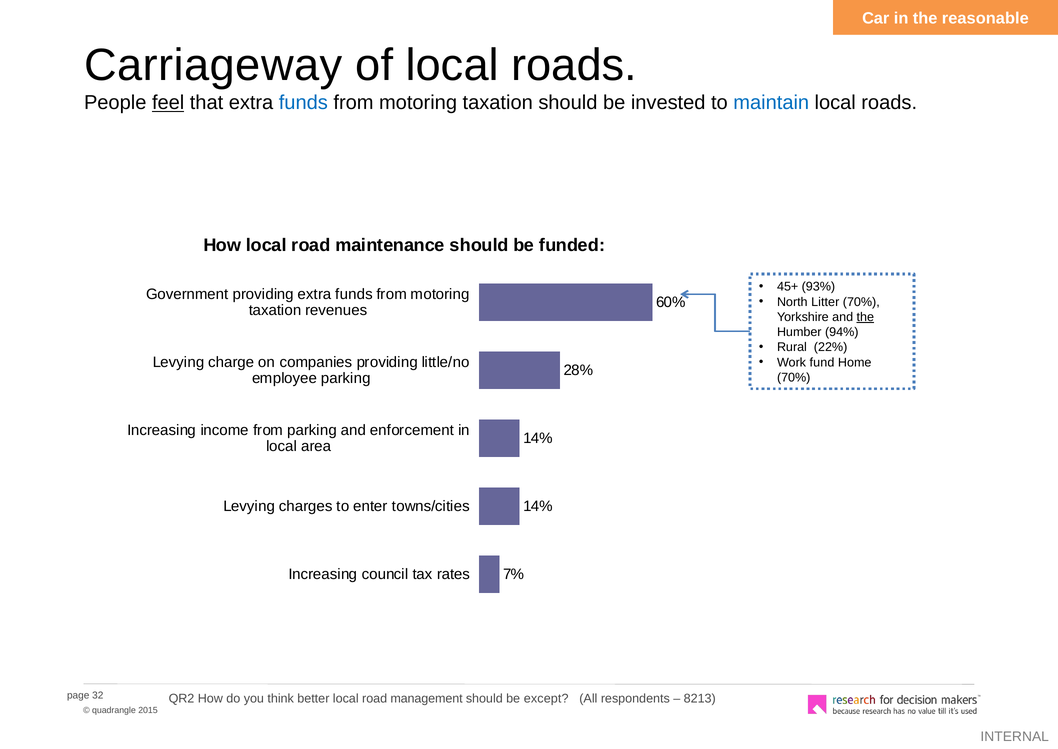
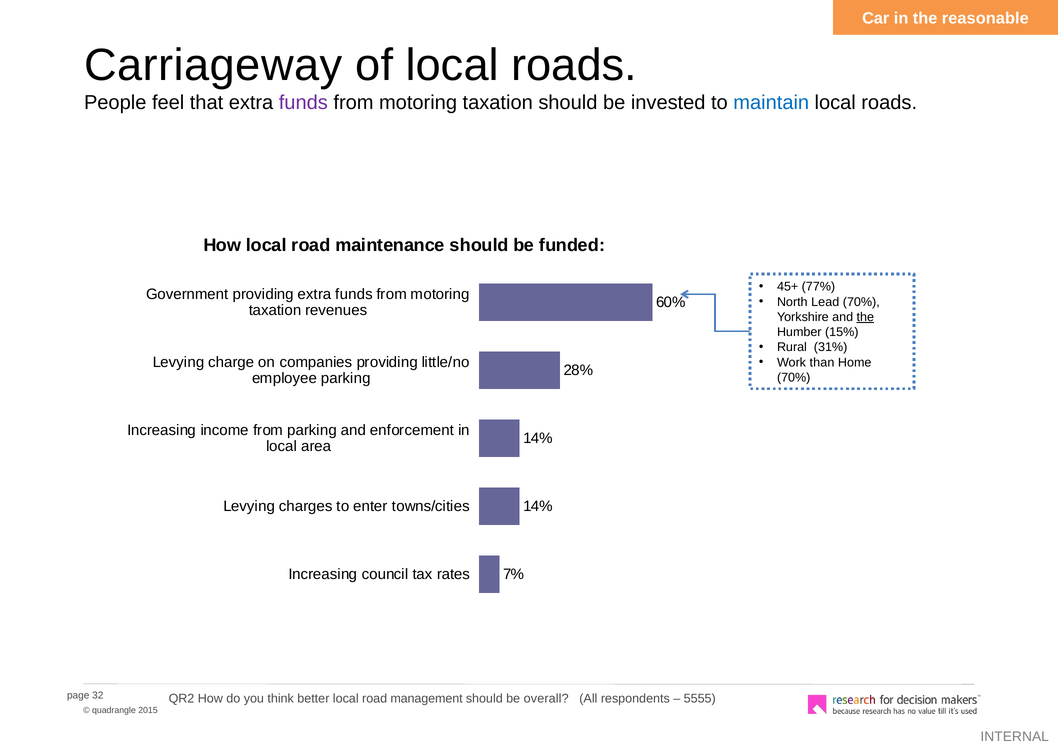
feel underline: present -> none
funds at (303, 103) colour: blue -> purple
93%: 93% -> 77%
Litter: Litter -> Lead
94%: 94% -> 15%
22%: 22% -> 31%
fund: fund -> than
except: except -> overall
8213: 8213 -> 5555
